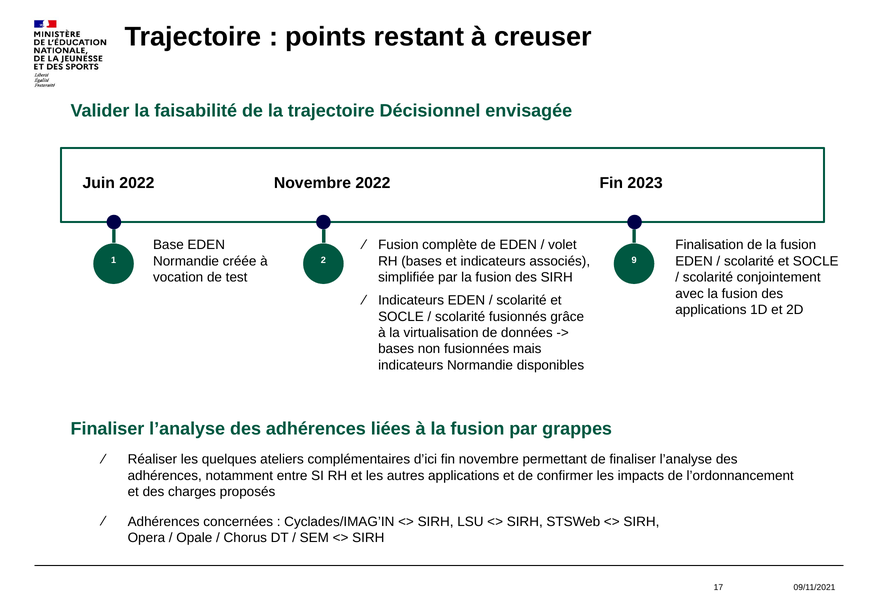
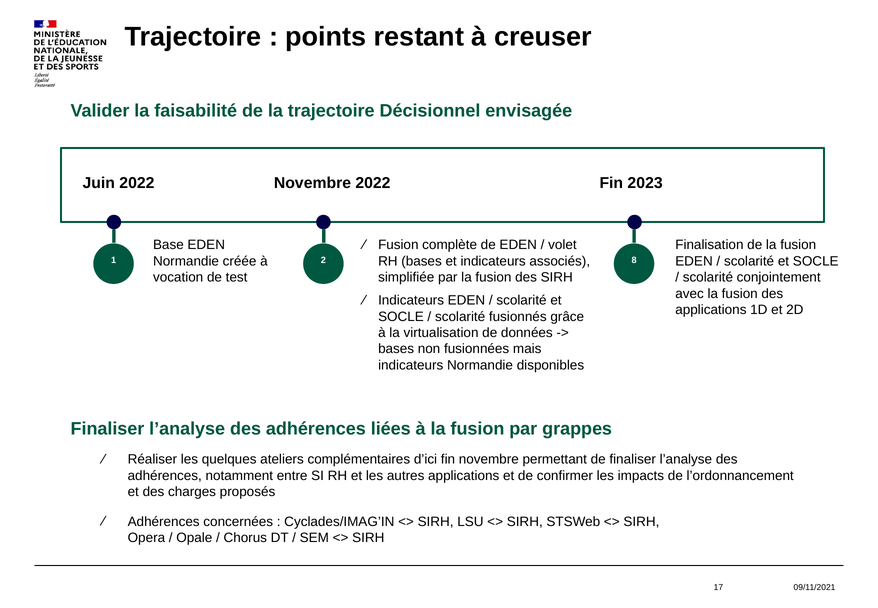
9: 9 -> 8
